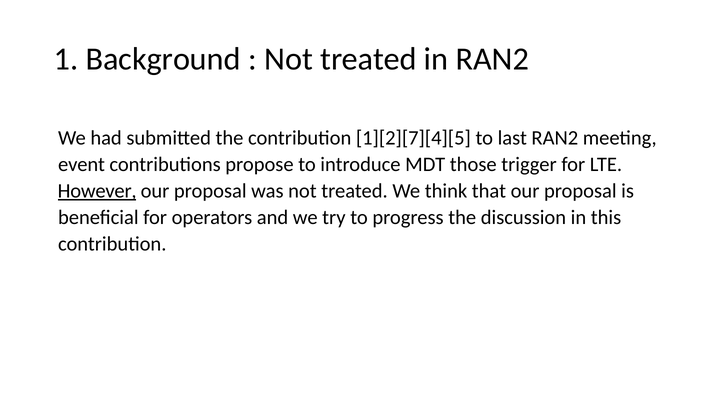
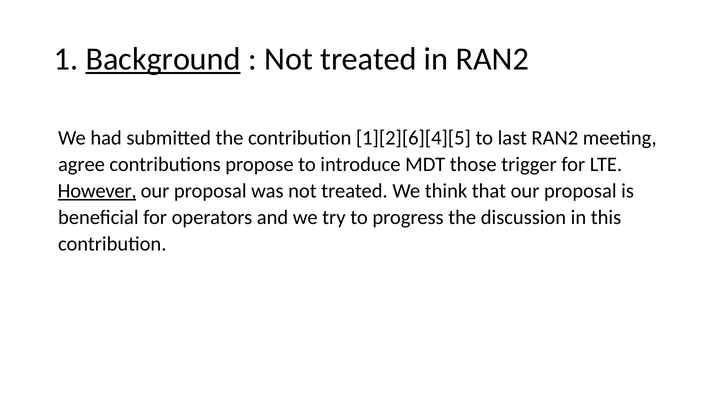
Background underline: none -> present
1][2][7][4][5: 1][2][7][4][5 -> 1][2][6][4][5
event: event -> agree
